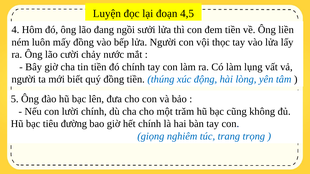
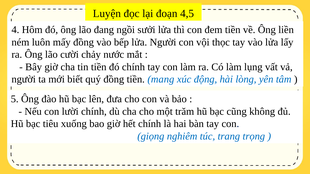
thúng: thúng -> mang
đường: đường -> xuống
